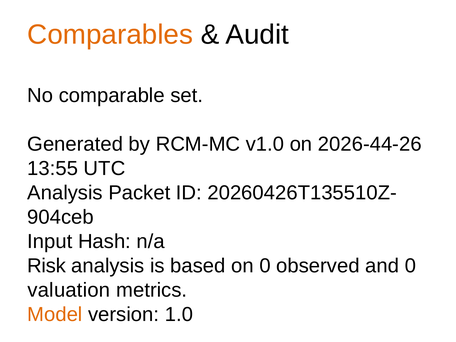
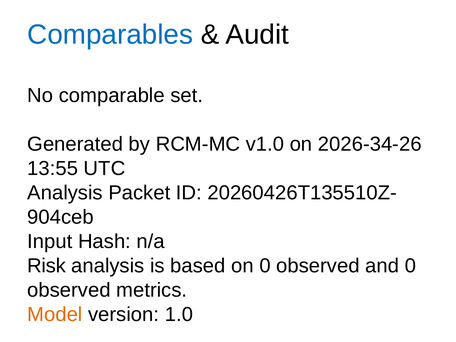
Comparables colour: orange -> blue
2026-44-26: 2026-44-26 -> 2026-34-26
valuation at (69, 290): valuation -> observed
